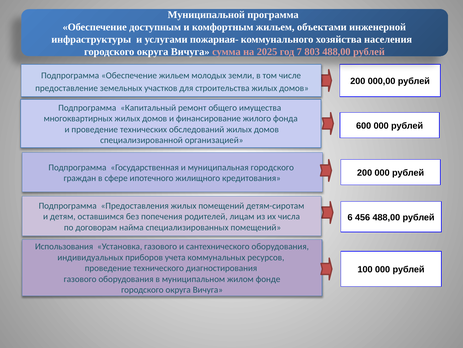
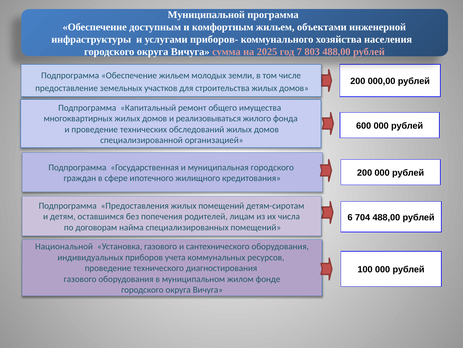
пожарная-: пожарная- -> приборов-
финансирование: финансирование -> реализовываться
456: 456 -> 704
Использования: Использования -> Национальной
